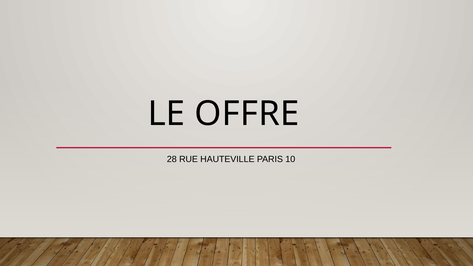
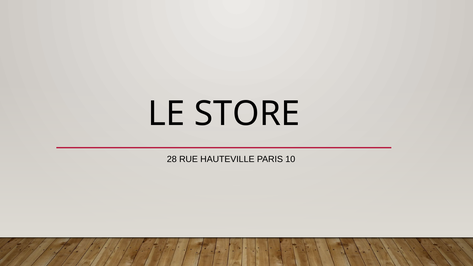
OFFRE: OFFRE -> STORE
